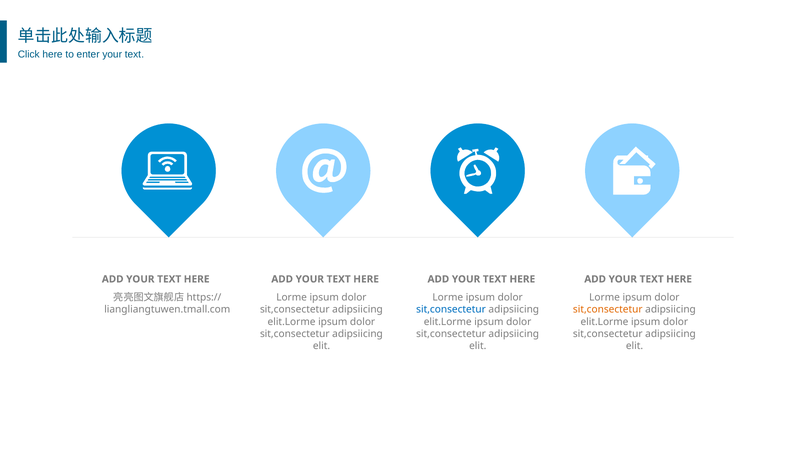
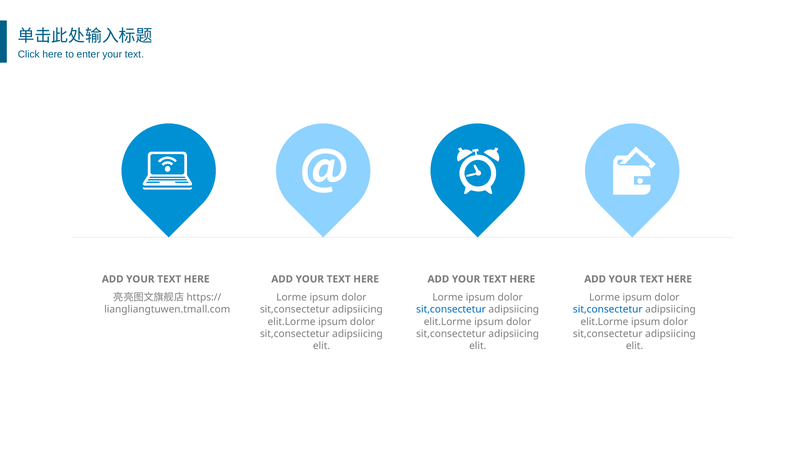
sit,consectetur at (608, 309) colour: orange -> blue
